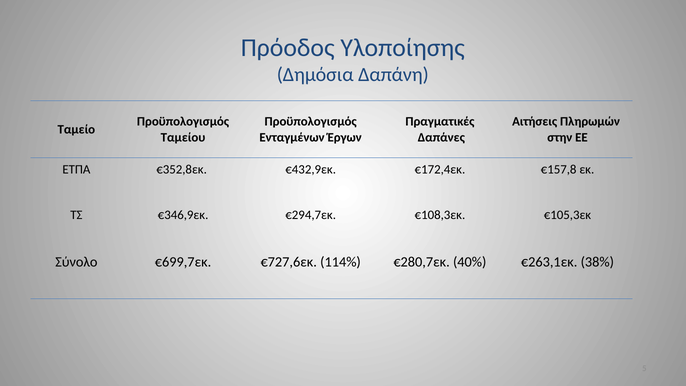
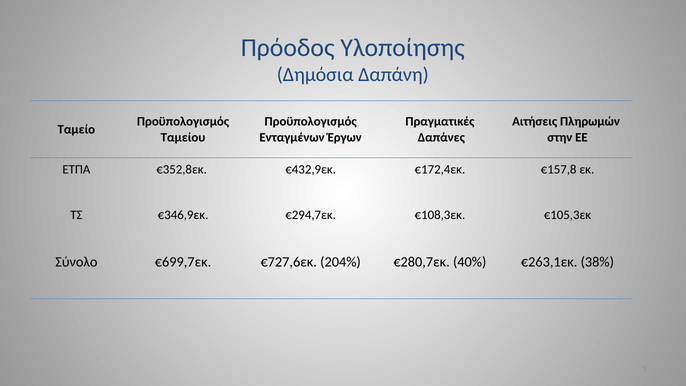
114%: 114% -> 204%
